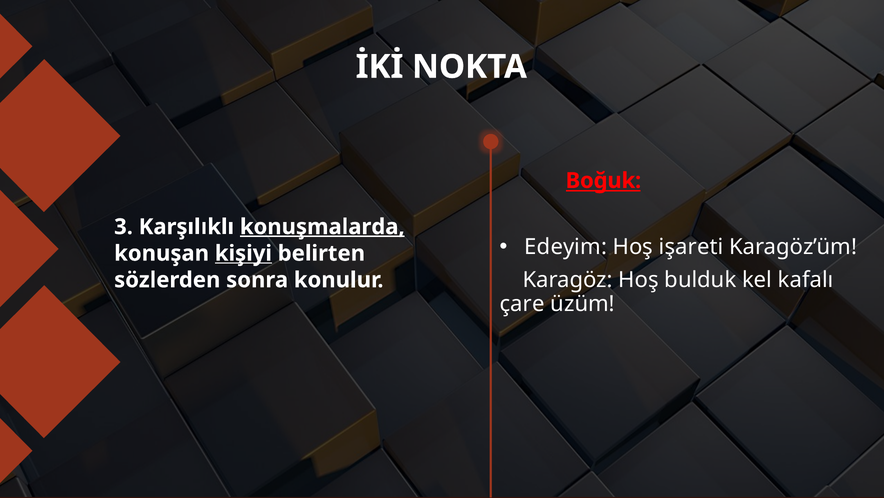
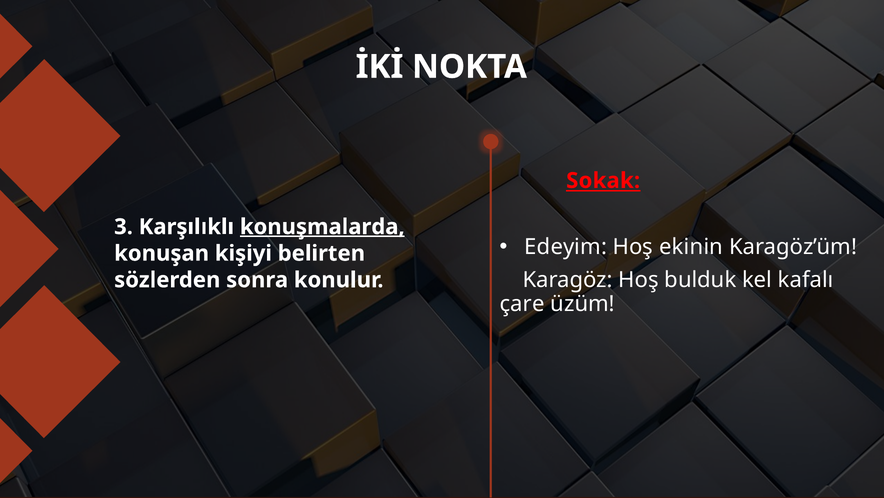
Boğuk: Boğuk -> Sokak
işareti: işareti -> ekinin
kişiyi underline: present -> none
